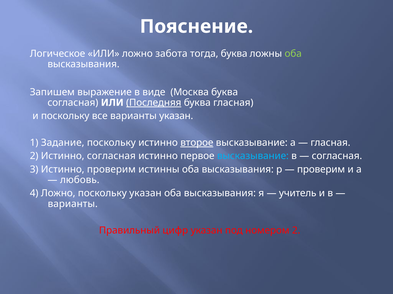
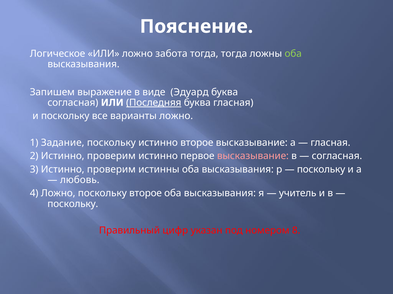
тогда буква: буква -> тогда
Москва: Москва -> Эдуард
варианты указан: указан -> ложно
второе at (197, 143) underline: present -> none
2 Истинно согласная: согласная -> проверим
высказывание at (253, 156) colour: light blue -> pink
проверим at (321, 170): проверим -> поскольку
поскольку указан: указан -> второе
варианты at (73, 204): варианты -> поскольку
номером 2: 2 -> 8
